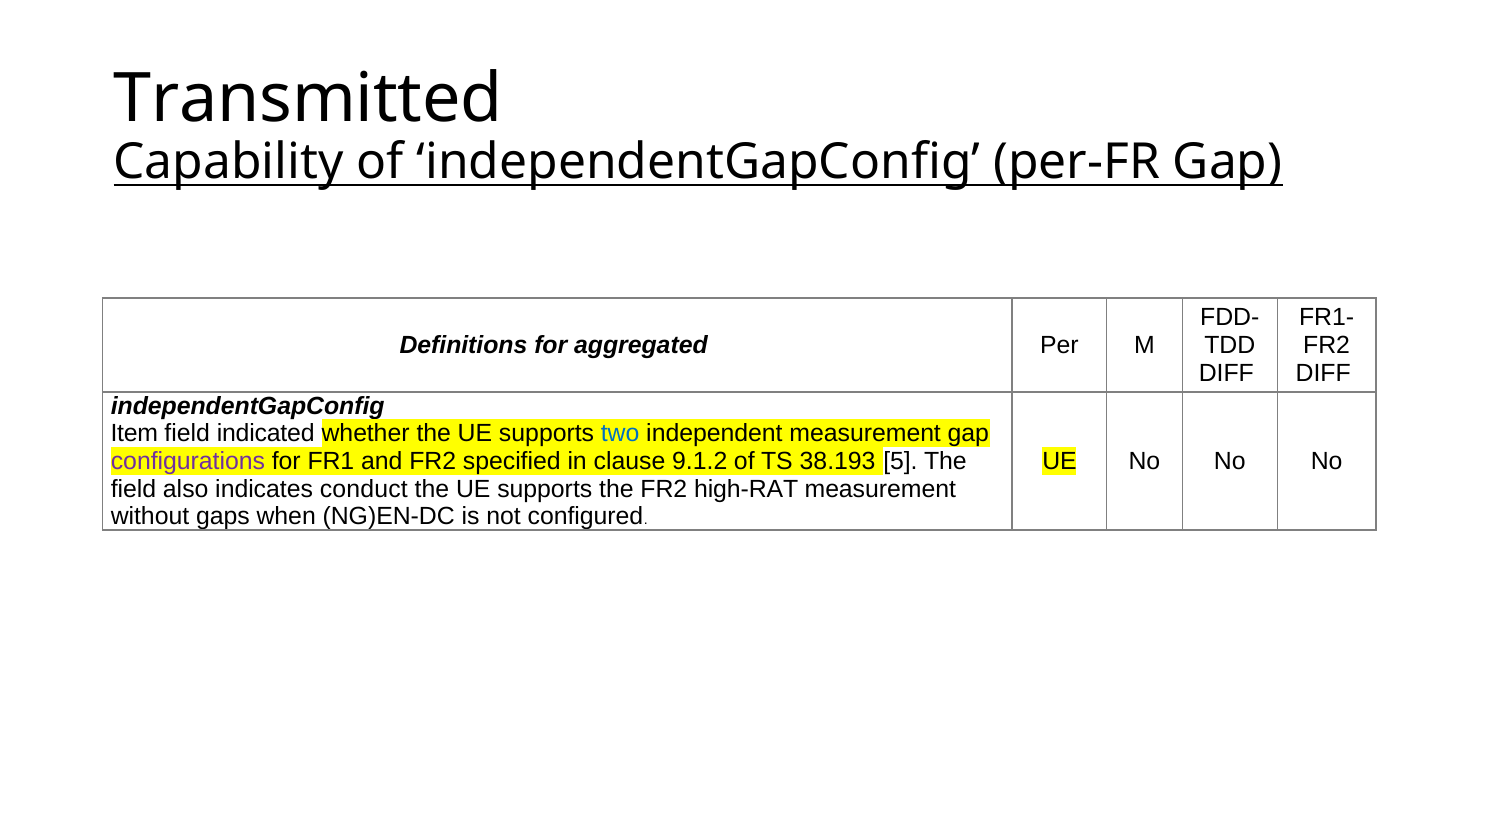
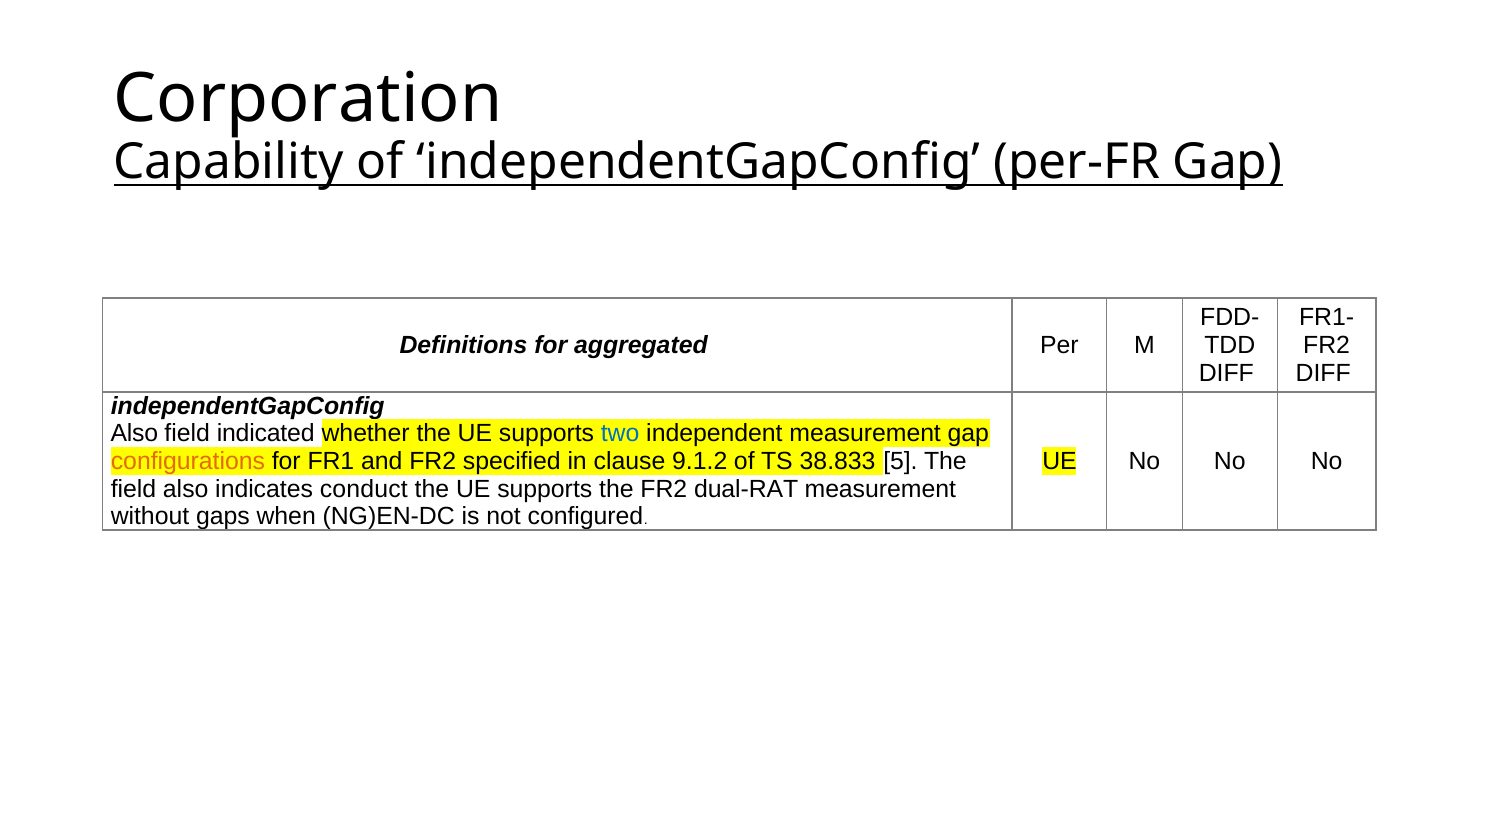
Transmitted: Transmitted -> Corporation
Item at (134, 434): Item -> Also
configurations colour: purple -> orange
38.193: 38.193 -> 38.833
high-RAT: high-RAT -> dual-RAT
